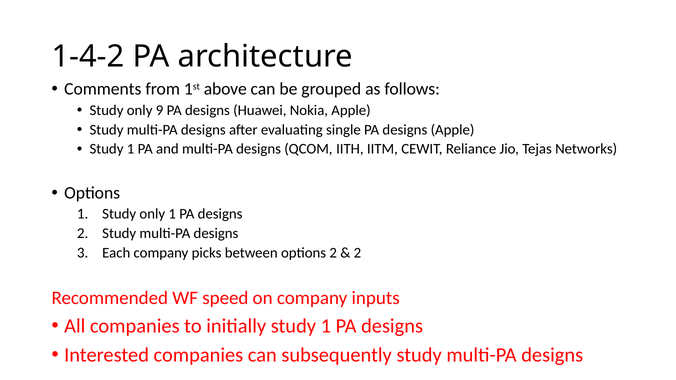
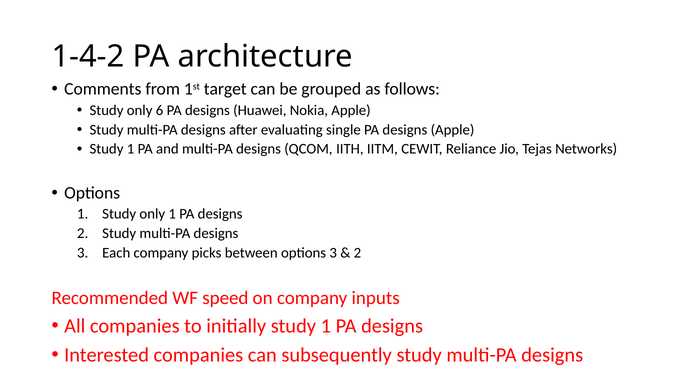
above: above -> target
9: 9 -> 6
options 2: 2 -> 3
